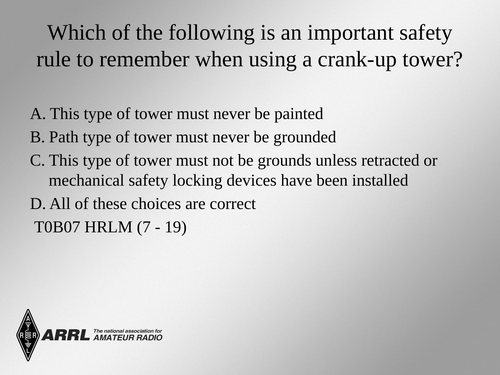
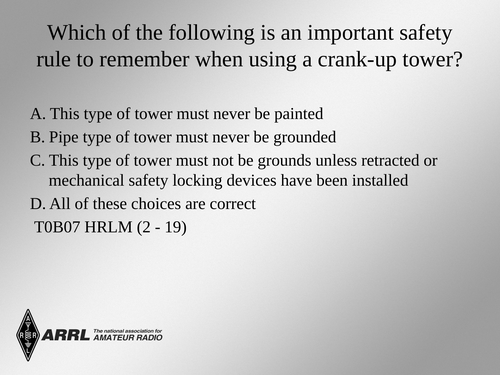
Path: Path -> Pipe
7: 7 -> 2
